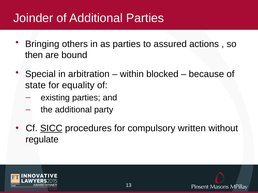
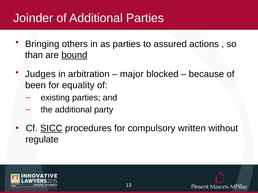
then: then -> than
bound underline: none -> present
Special: Special -> Judges
within: within -> major
state: state -> been
